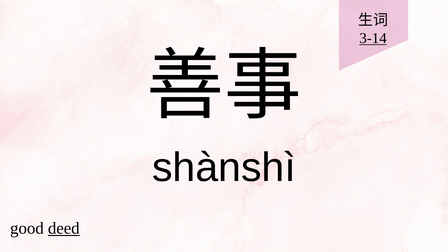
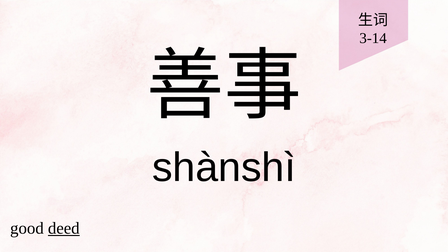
3-14 underline: present -> none
